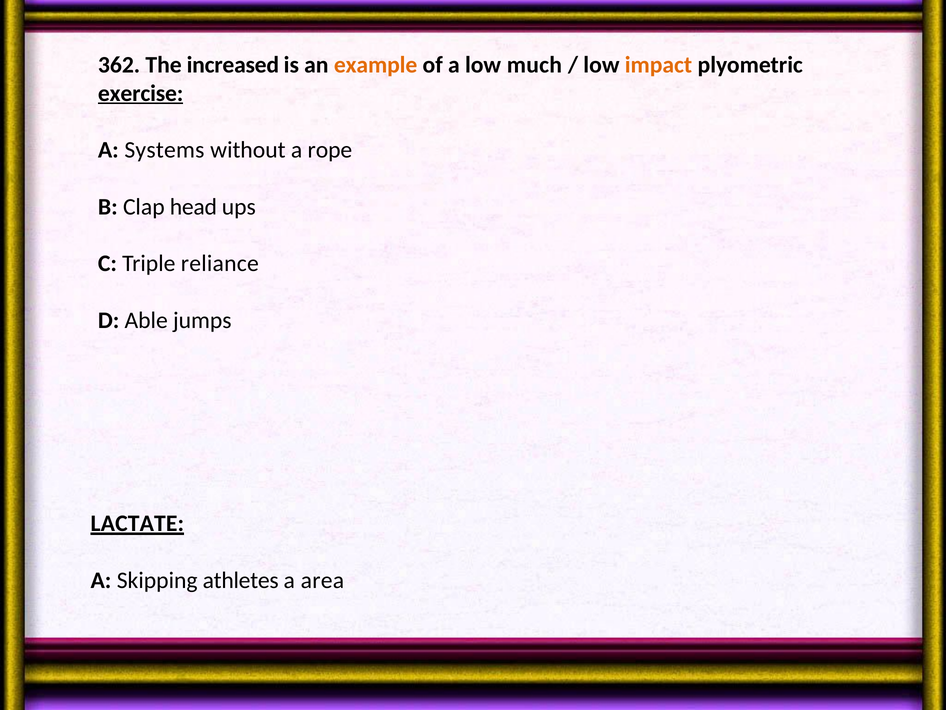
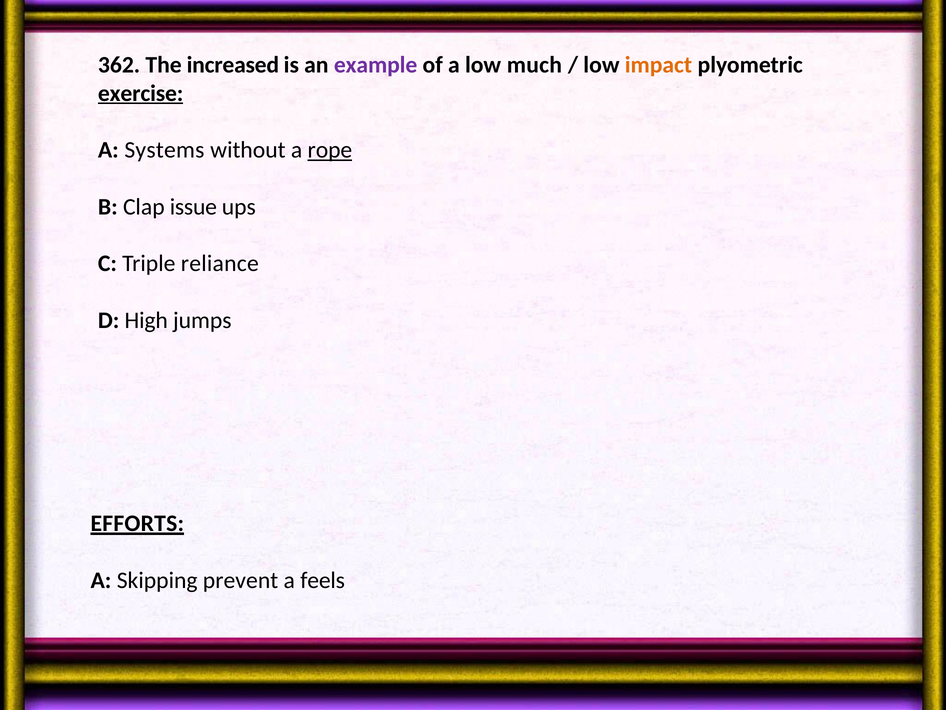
example colour: orange -> purple
rope underline: none -> present
head: head -> issue
Able: Able -> High
LACTATE: LACTATE -> EFFORTS
athletes: athletes -> prevent
area: area -> feels
